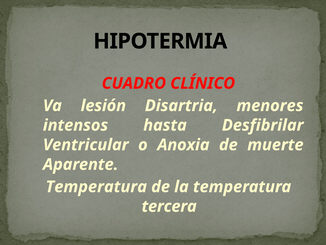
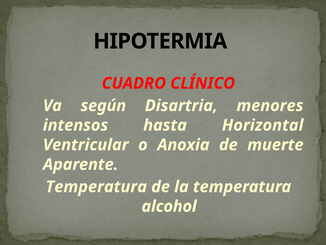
lesión: lesión -> según
Desfibrilar: Desfibrilar -> Horizontal
tercera: tercera -> alcohol
